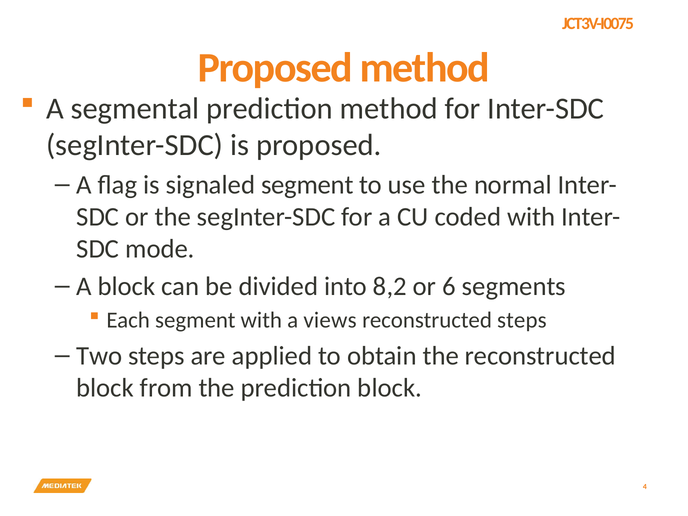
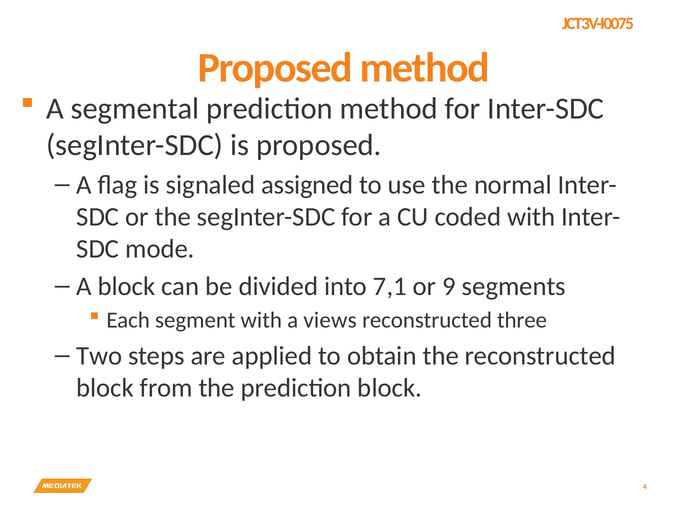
signaled segment: segment -> assigned
8,2: 8,2 -> 7,1
6: 6 -> 9
reconstructed steps: steps -> three
